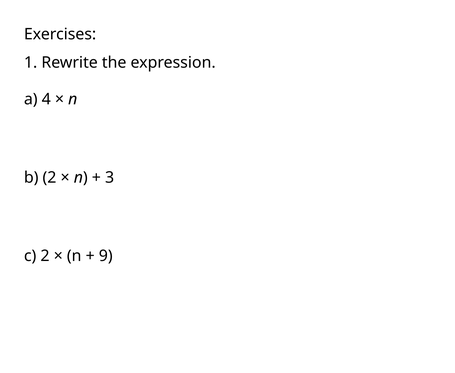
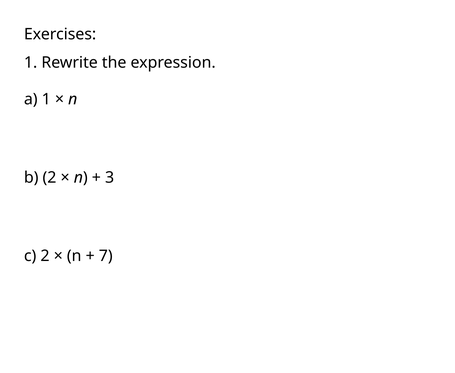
a 4: 4 -> 1
9: 9 -> 7
